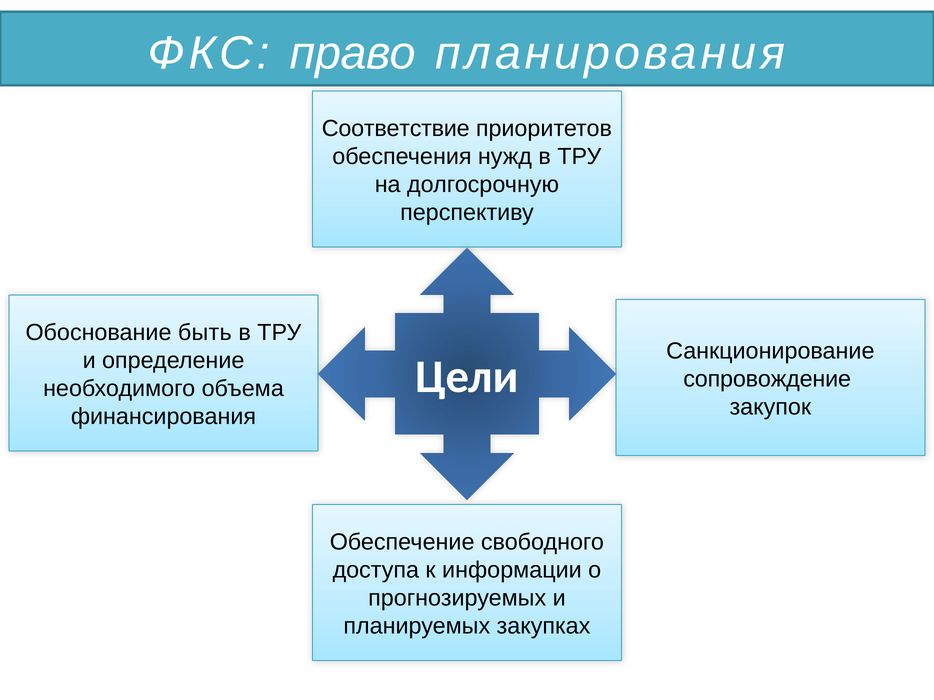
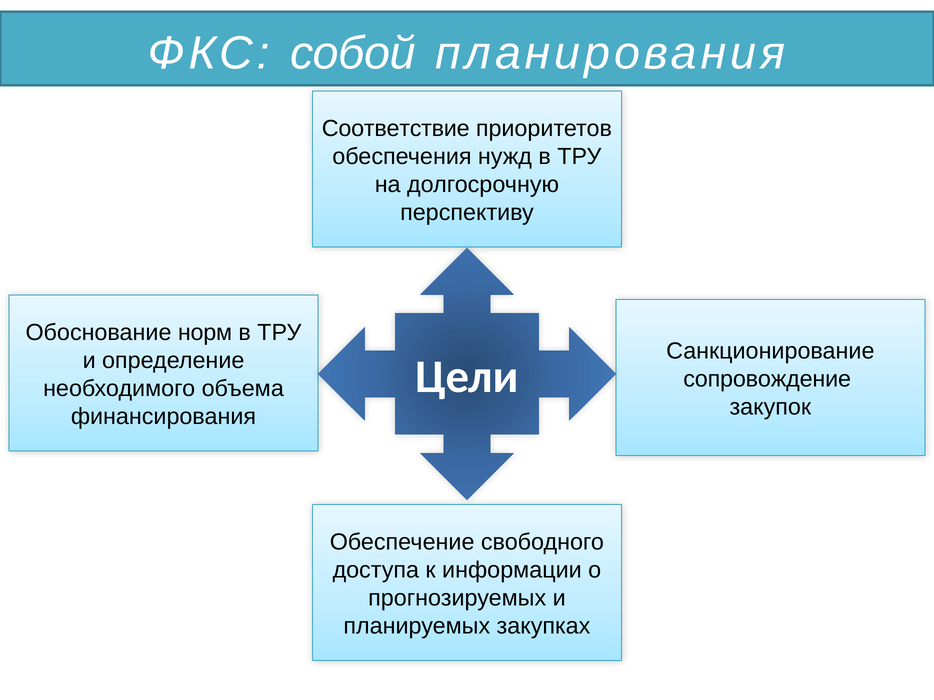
право: право -> собой
быть: быть -> норм
